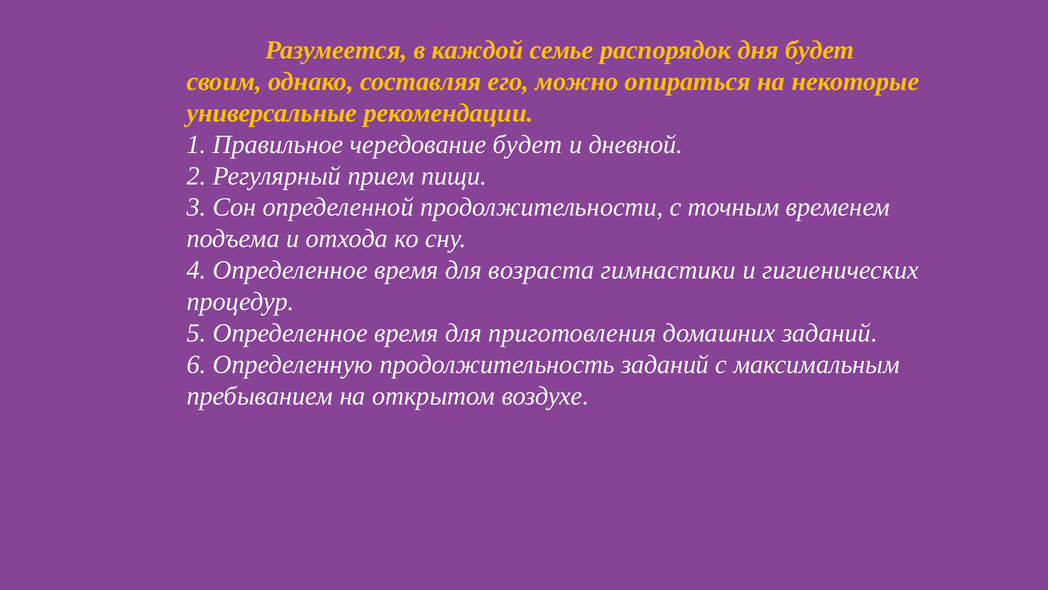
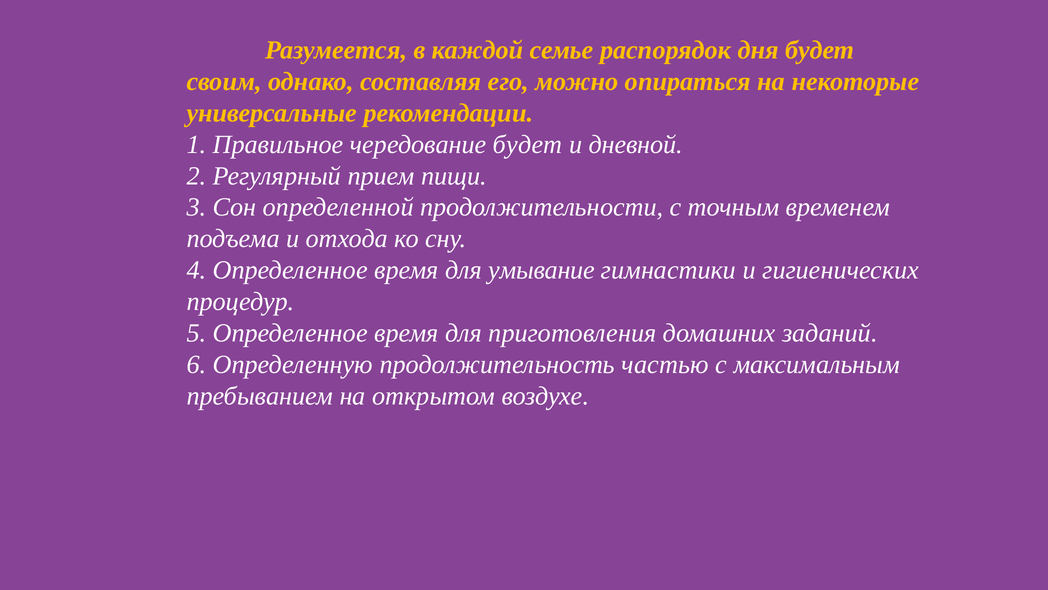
возраста: возраста -> умывание
продолжительность заданий: заданий -> частью
